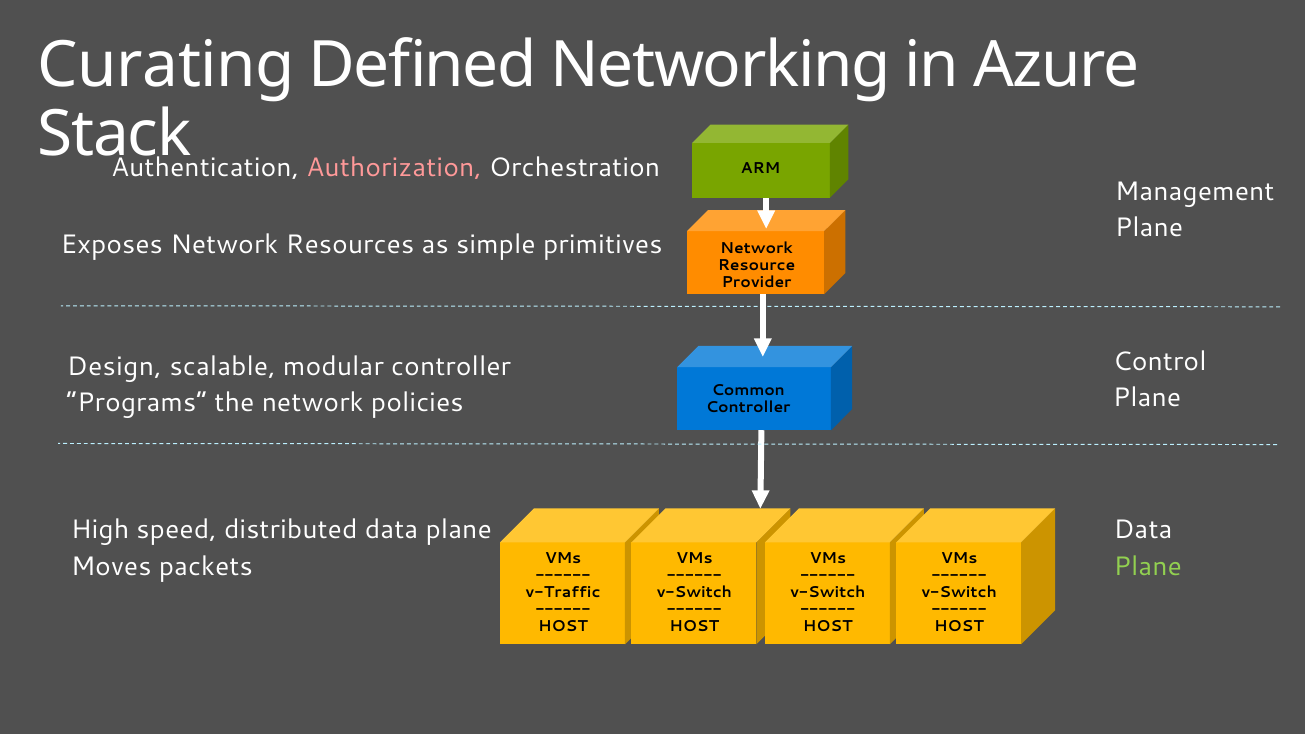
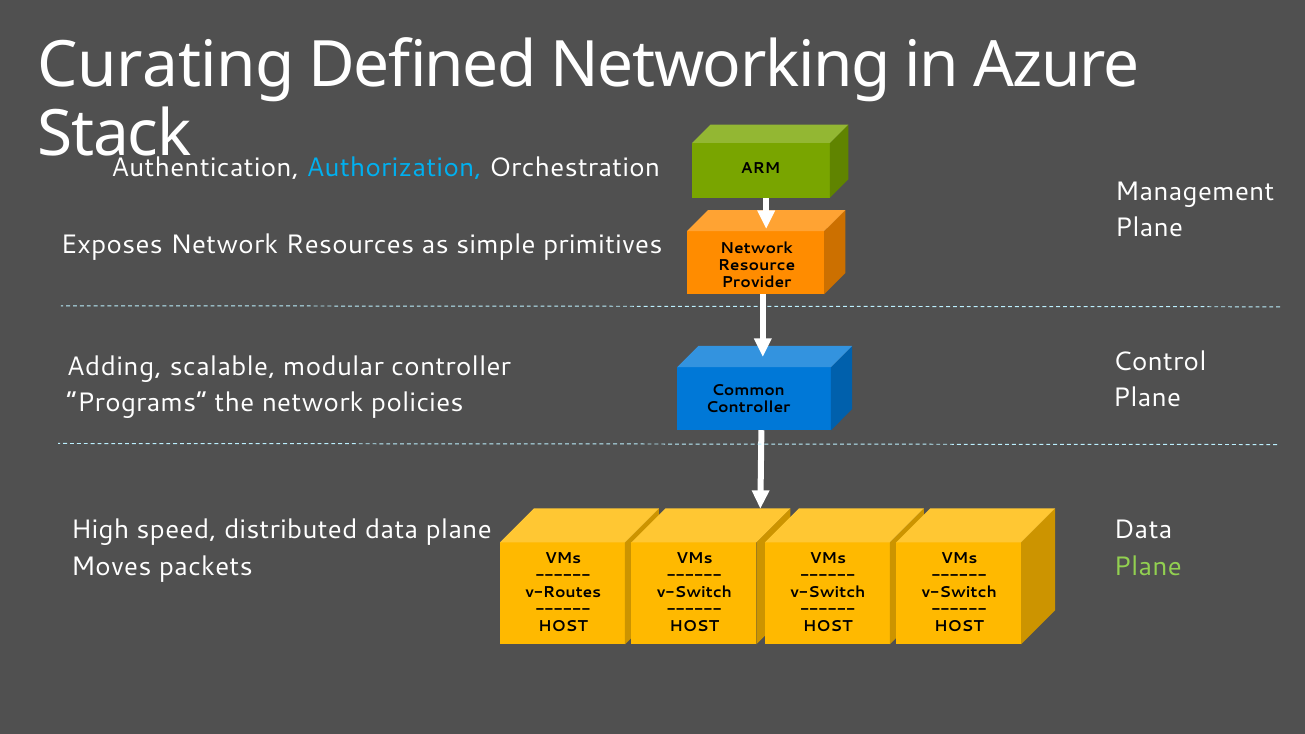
Authorization colour: pink -> light blue
Design: Design -> Adding
v-Traffic: v-Traffic -> v-Routes
